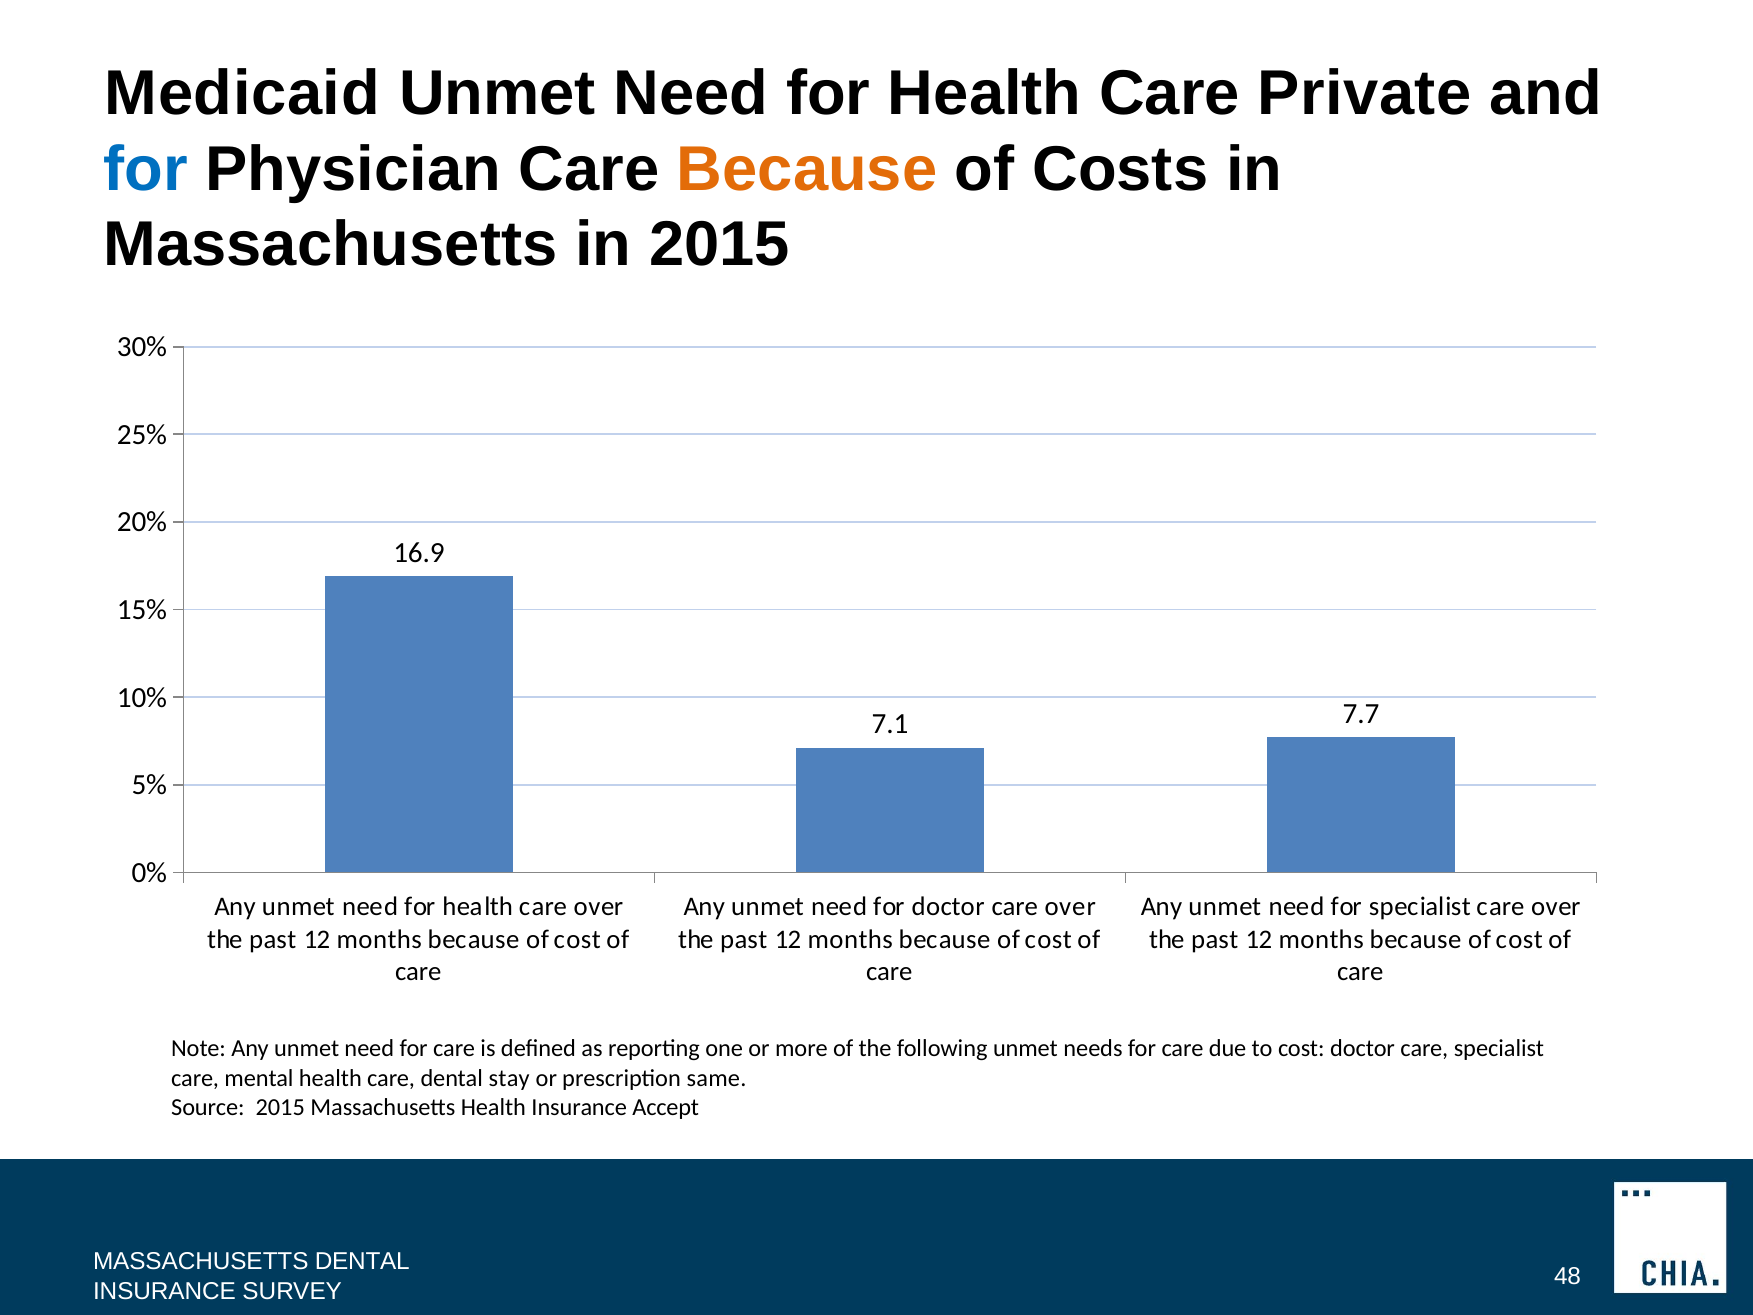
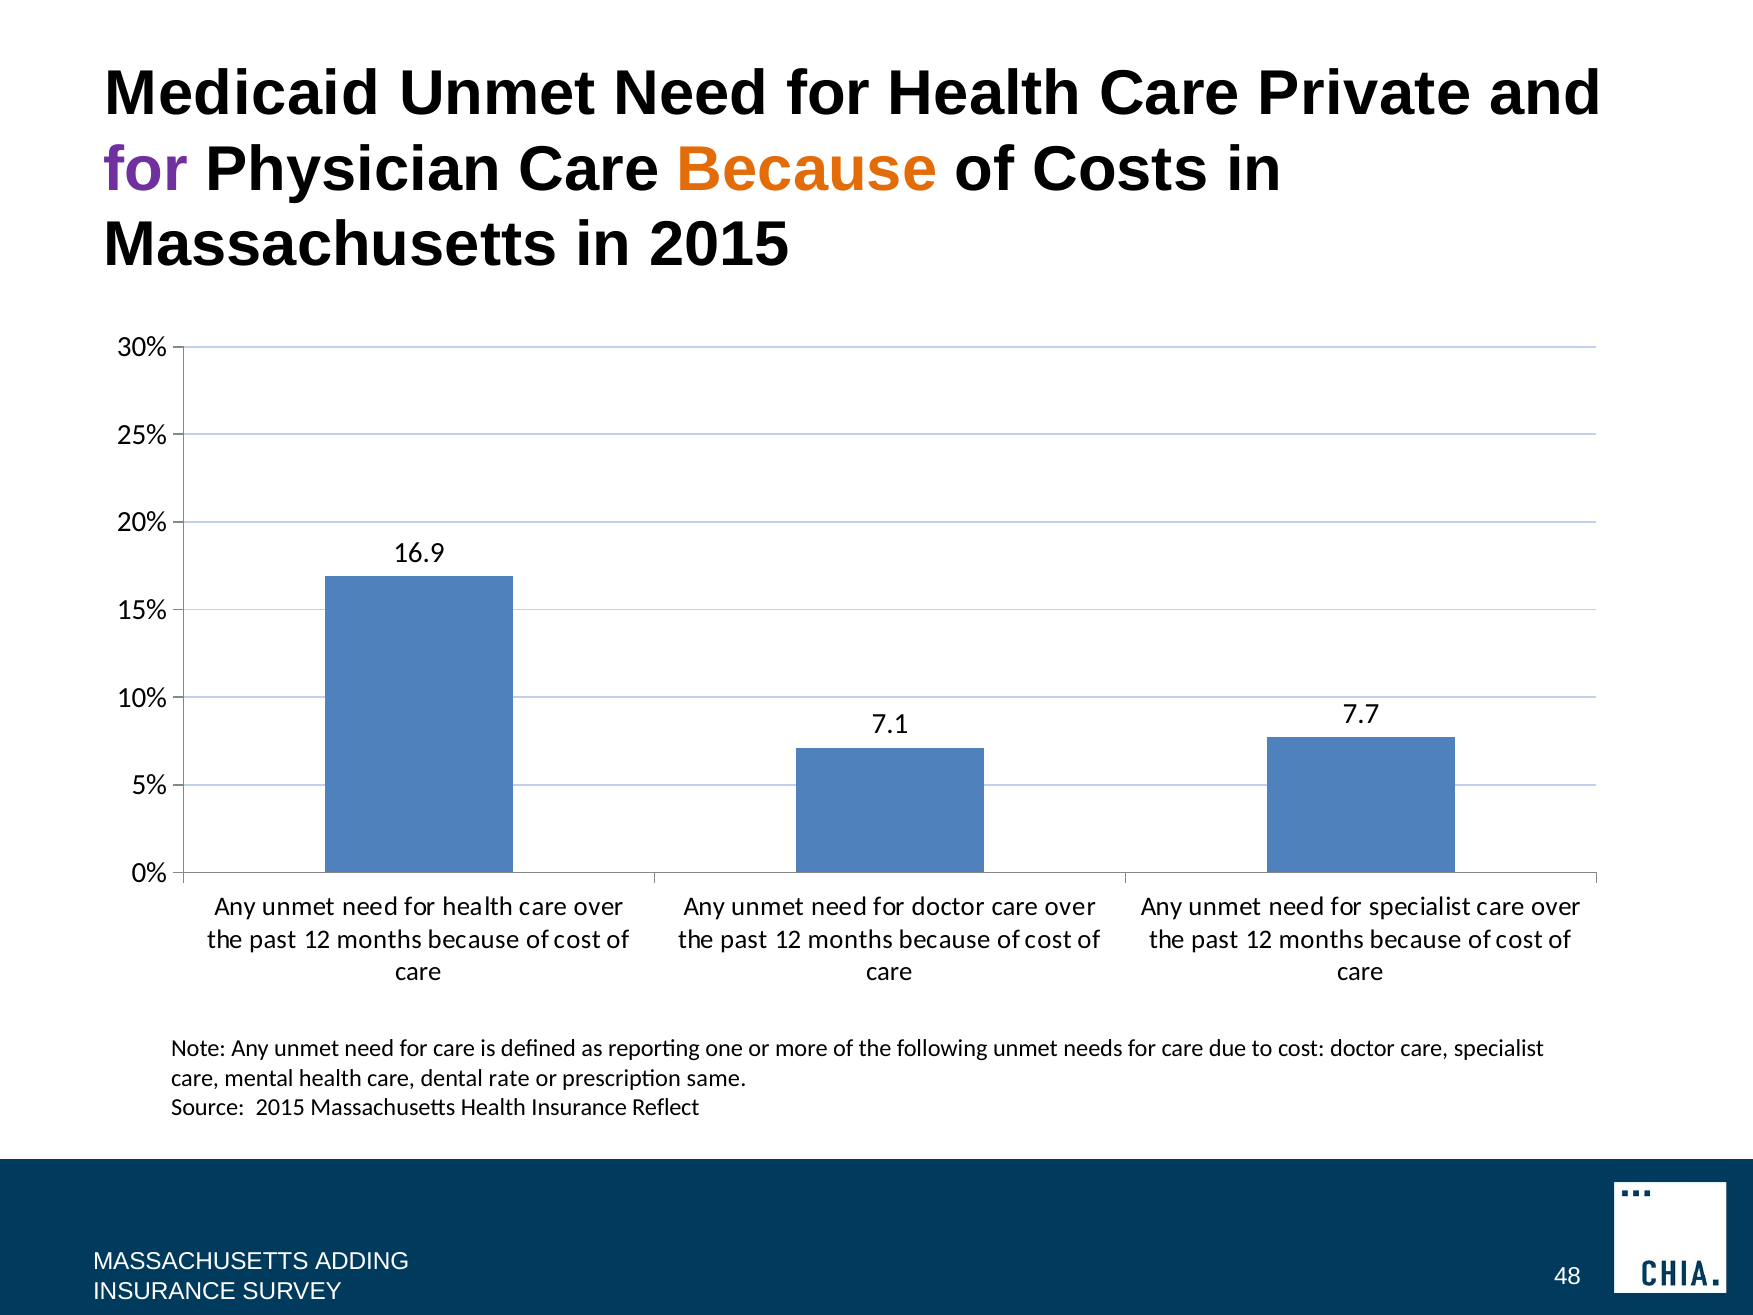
for at (146, 169) colour: blue -> purple
stay: stay -> rate
Accept: Accept -> Reflect
MASSACHUSETTS DENTAL: DENTAL -> ADDING
